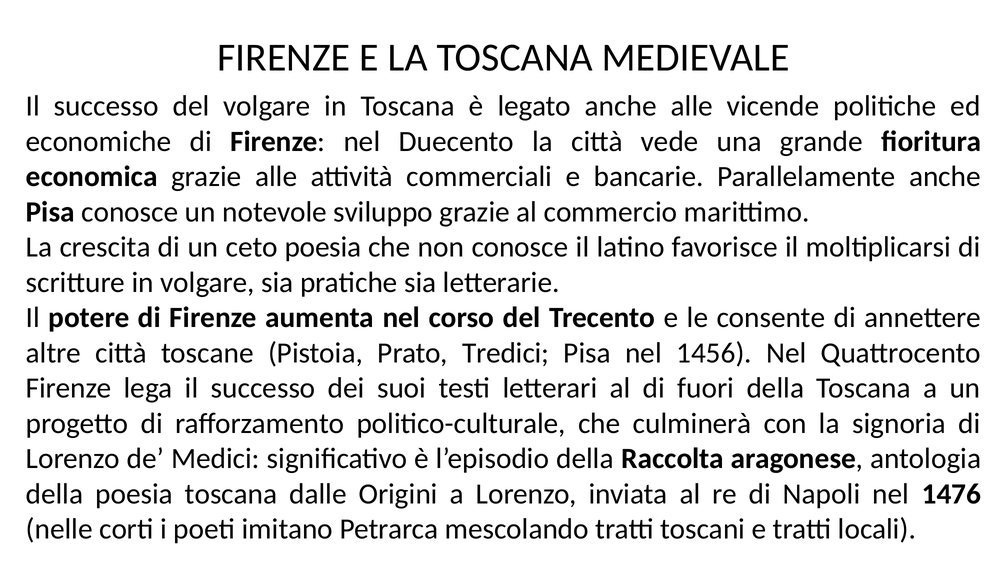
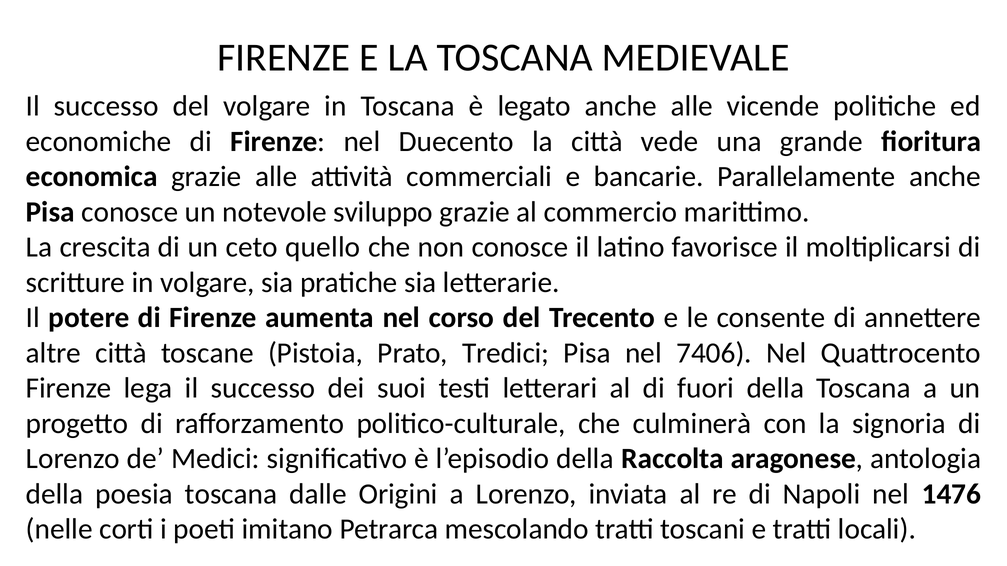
ceto poesia: poesia -> quello
1456: 1456 -> 7406
